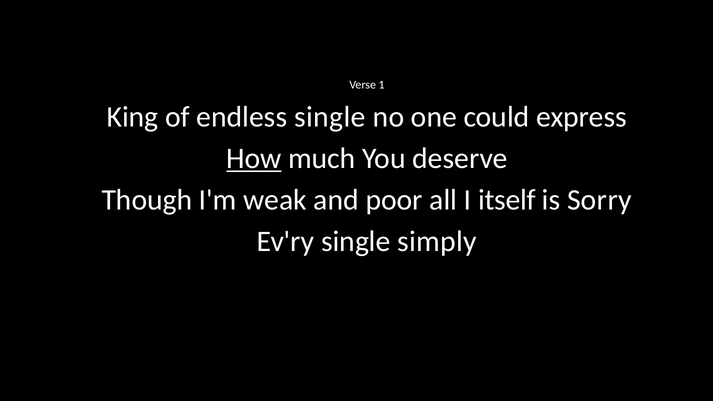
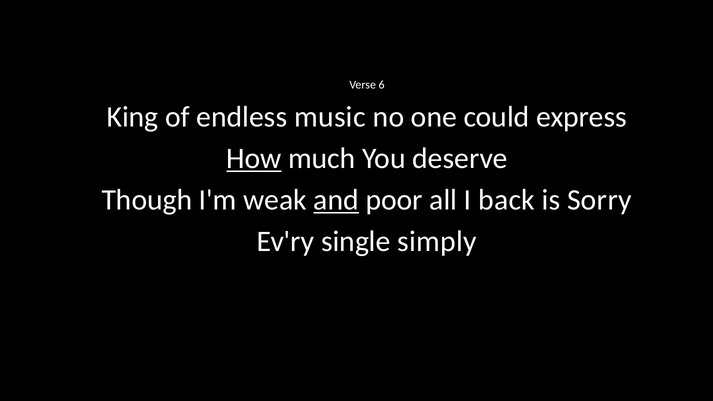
1: 1 -> 6
endless single: single -> music
and underline: none -> present
itself: itself -> back
